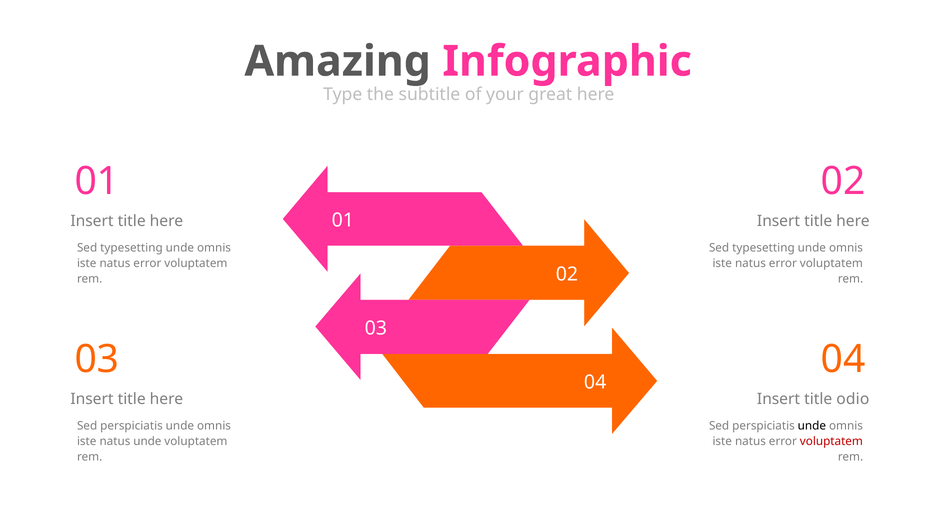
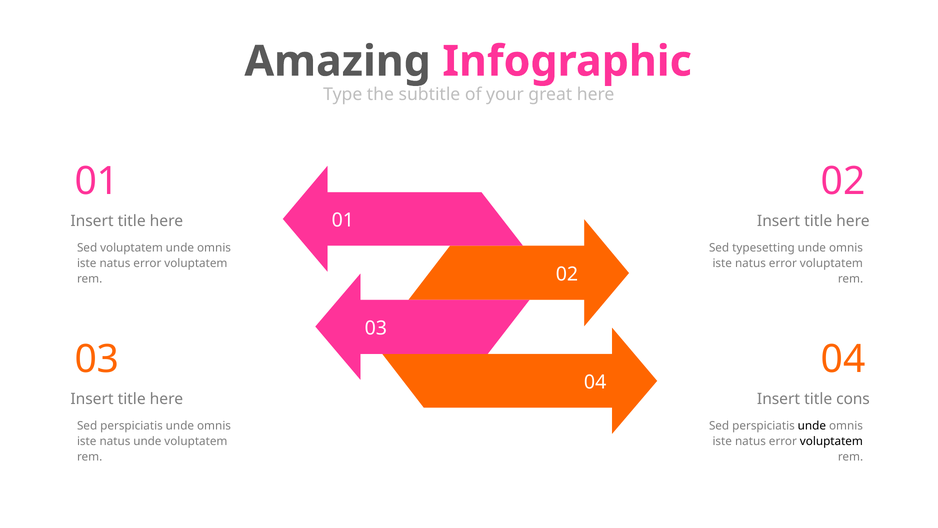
typesetting at (131, 248): typesetting -> voluptatem
odio: odio -> cons
voluptatem at (831, 441) colour: red -> black
